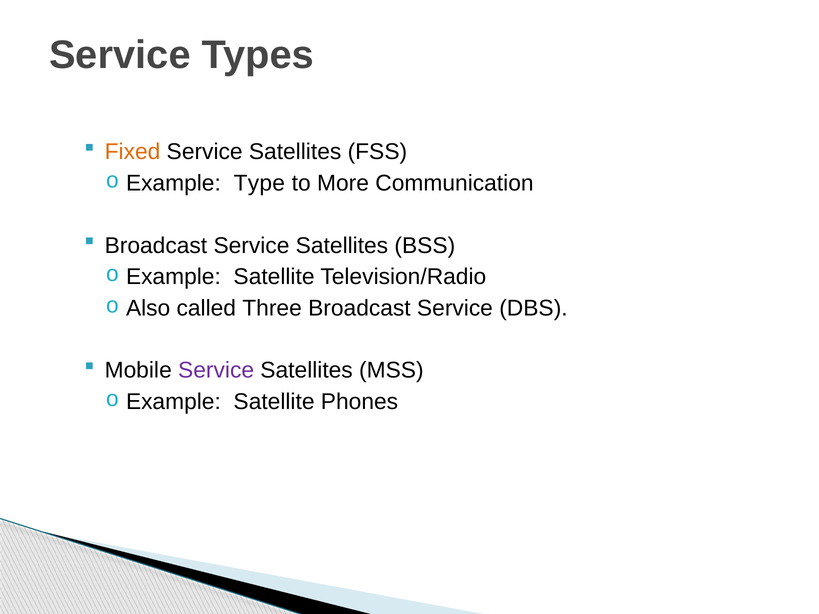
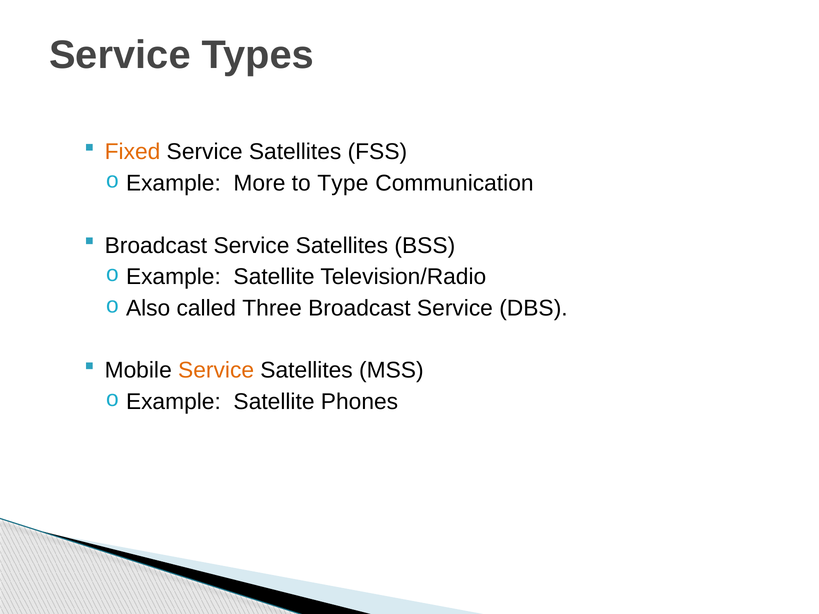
Type: Type -> More
More: More -> Type
Service at (216, 371) colour: purple -> orange
